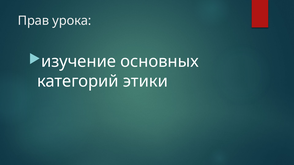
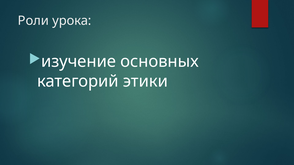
Прав: Прав -> Роли
